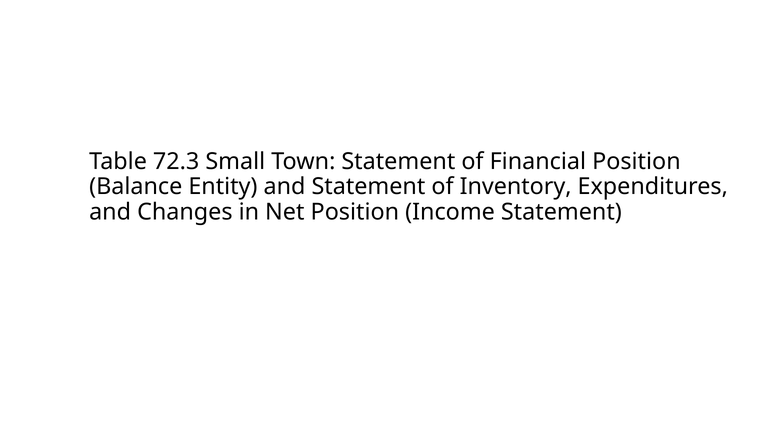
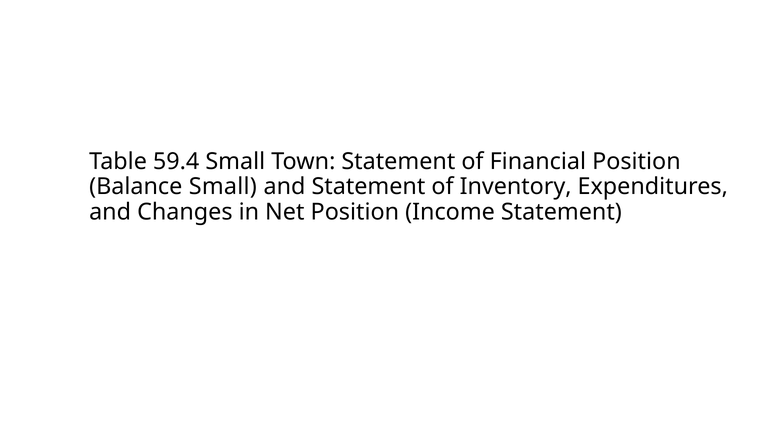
72.3: 72.3 -> 59.4
Balance Entity: Entity -> Small
